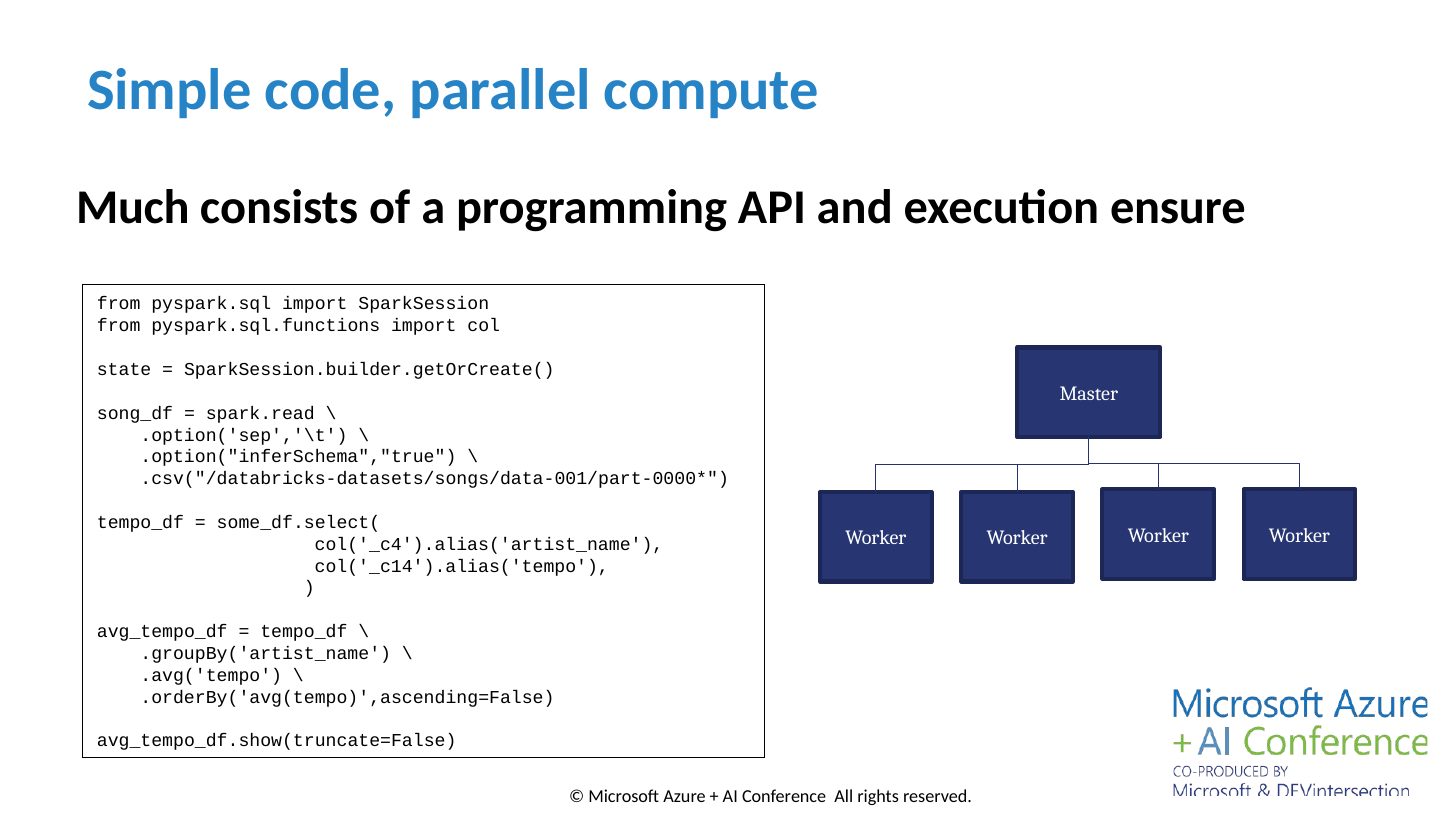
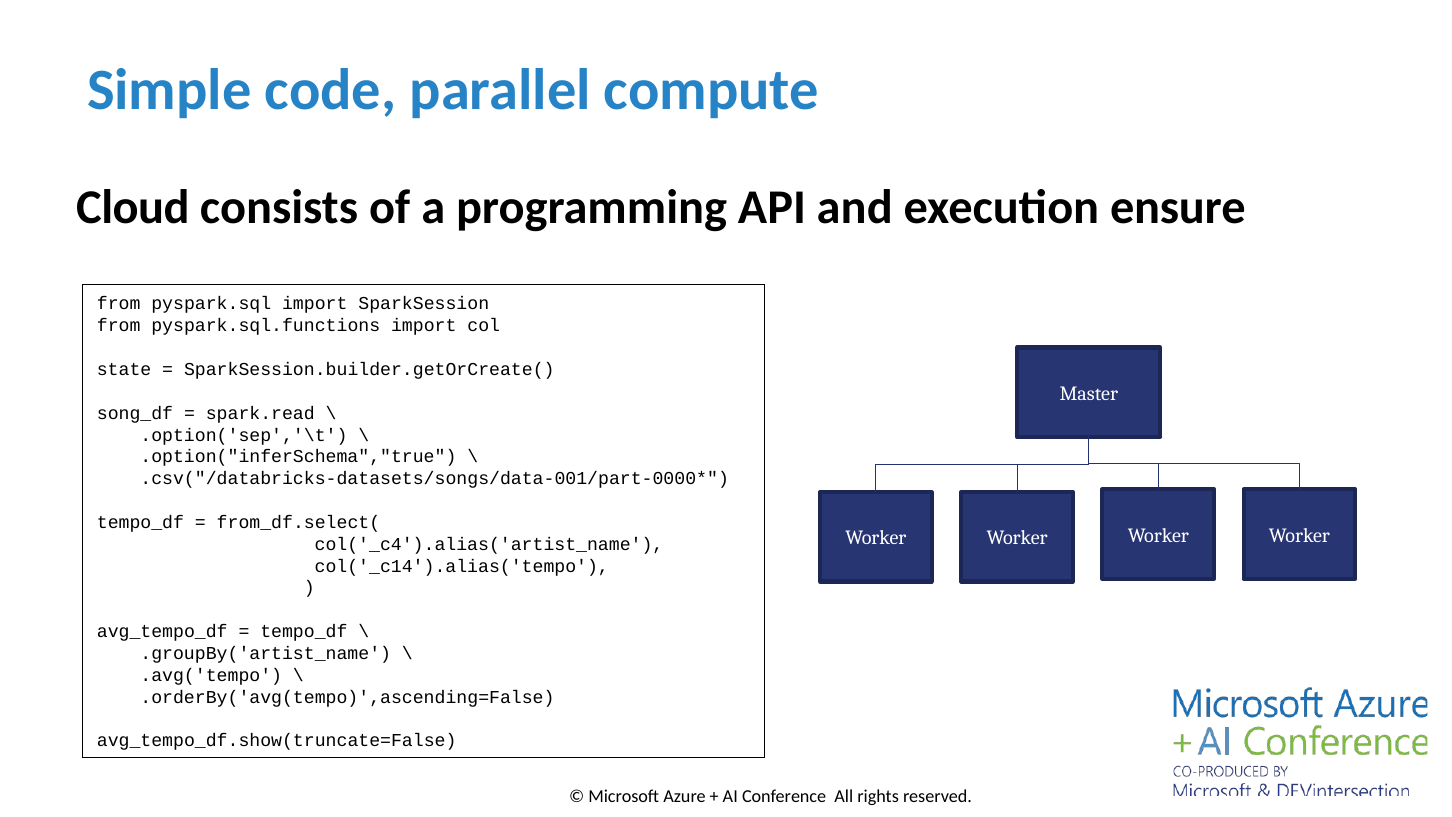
Much: Much -> Cloud
some_df.select(: some_df.select( -> from_df.select(
